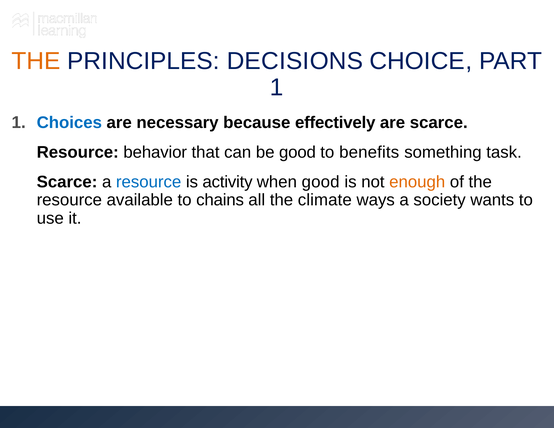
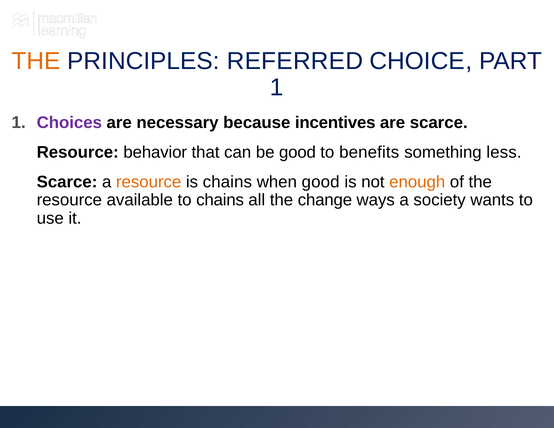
DECISIONS: DECISIONS -> REFERRED
Choices colour: blue -> purple
effectively: effectively -> incentives
task: task -> less
resource at (149, 182) colour: blue -> orange
is activity: activity -> chains
climate: climate -> change
